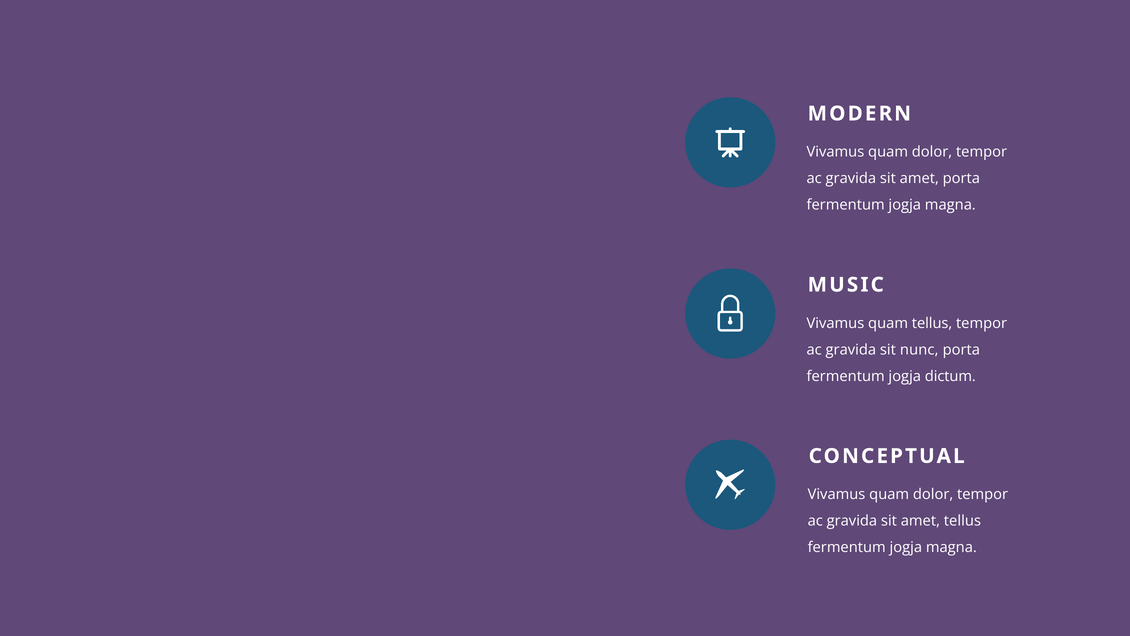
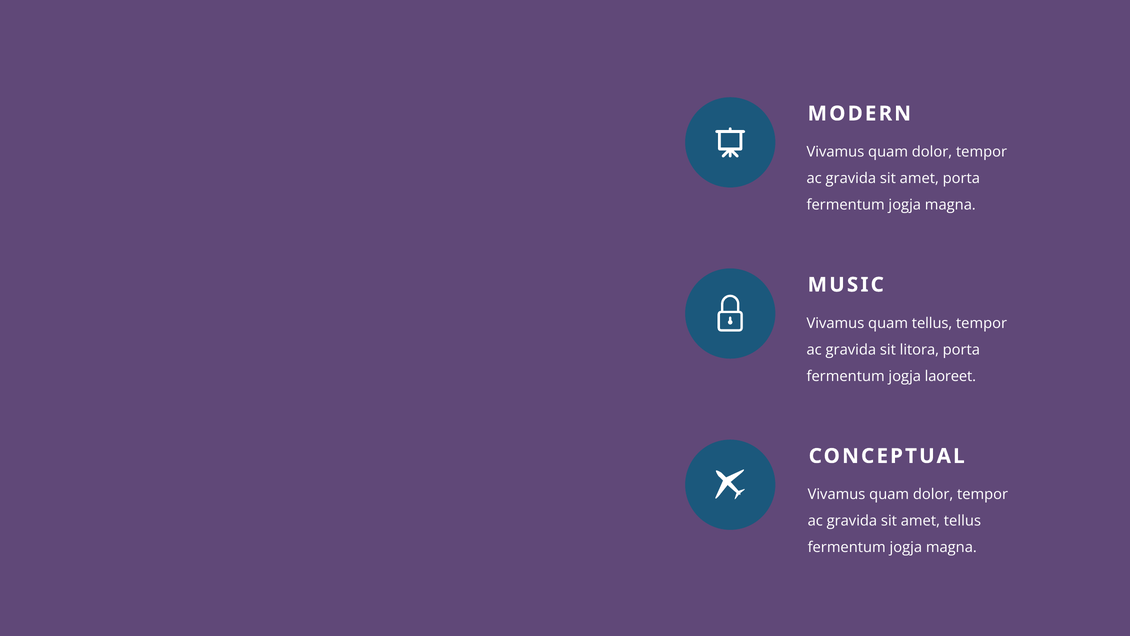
nunc: nunc -> litora
dictum: dictum -> laoreet
